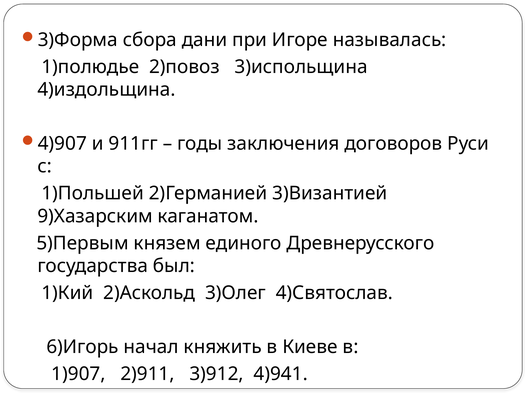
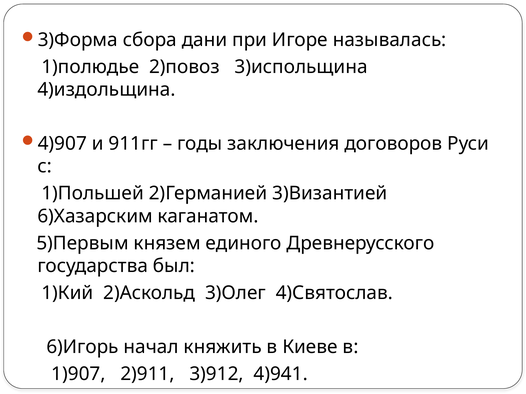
9)Хазарским: 9)Хазарским -> 6)Хазарским
